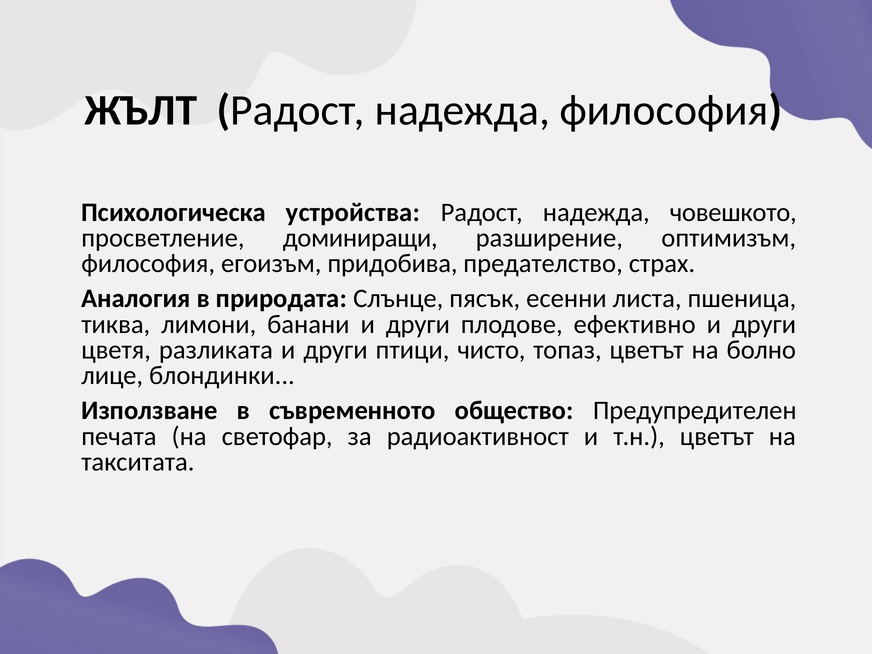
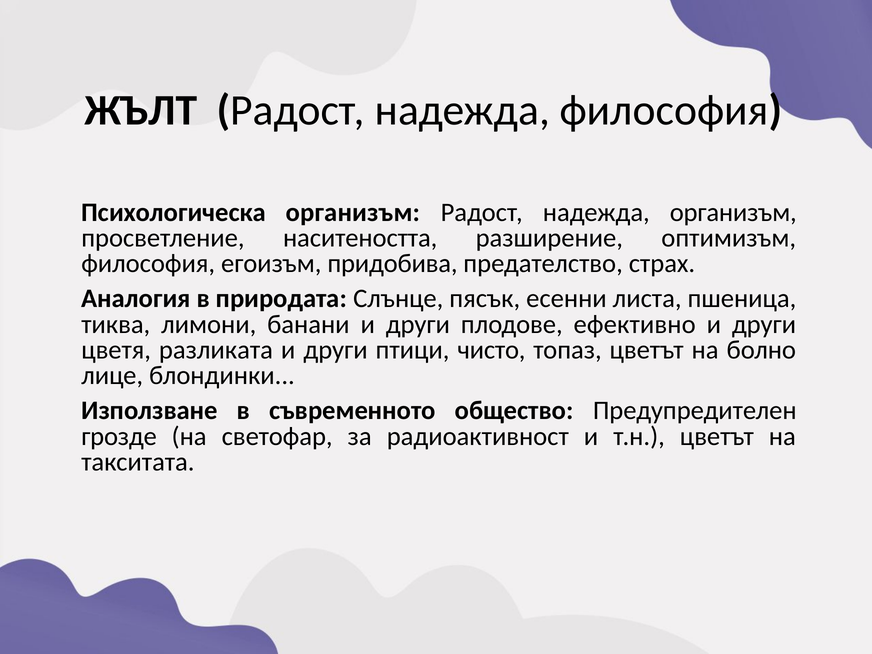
Психологическа устройства: устройства -> организъм
надежда човешкото: човешкото -> организъм
доминиращи: доминиращи -> наситеността
печата: печата -> грозде
